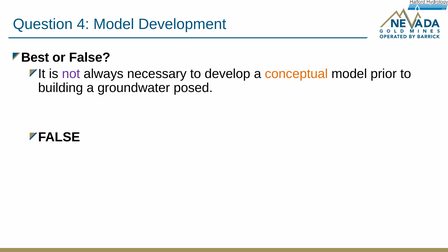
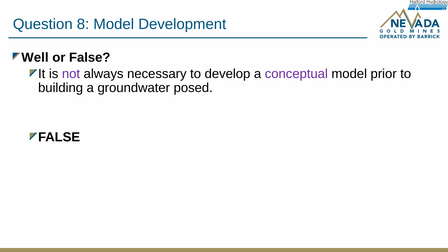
4: 4 -> 8
Best: Best -> Well
conceptual colour: orange -> purple
